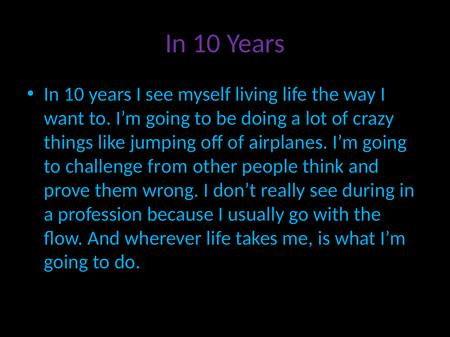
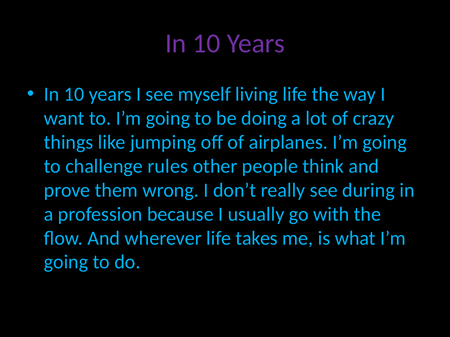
from: from -> rules
